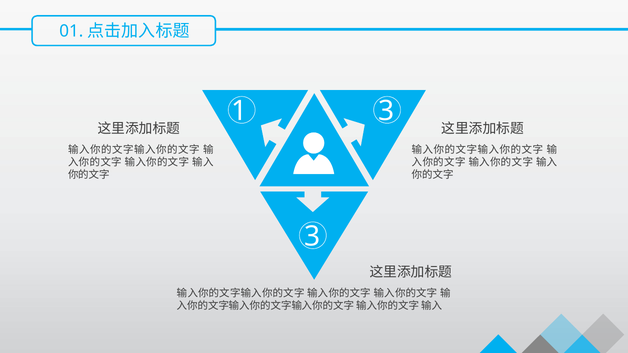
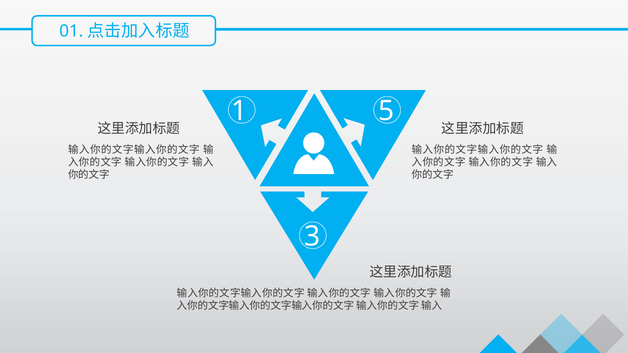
3 at (386, 111): 3 -> 5
